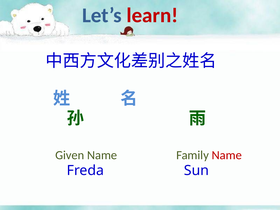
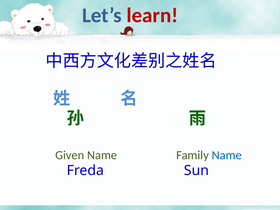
Name at (227, 155) colour: red -> blue
